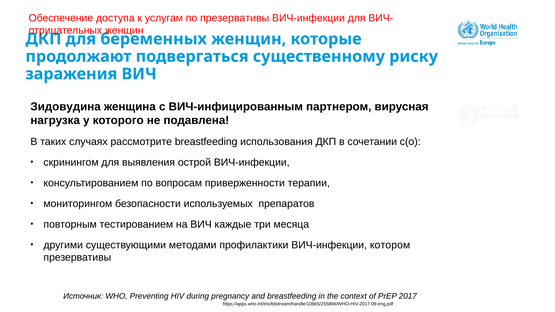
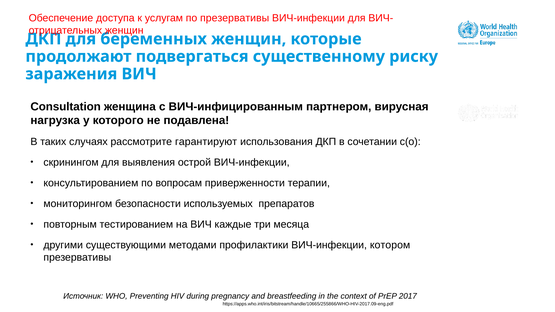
Зидовудина: Зидовудина -> Consultation
рассмотрите breastfeeding: breastfeeding -> гарантируют
